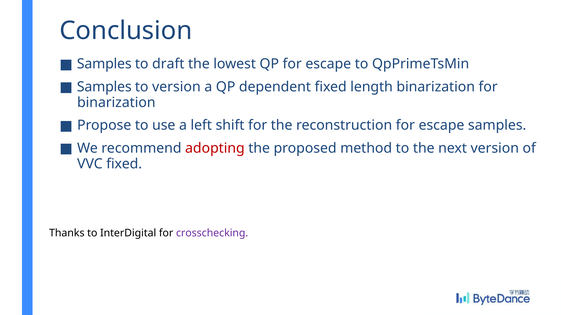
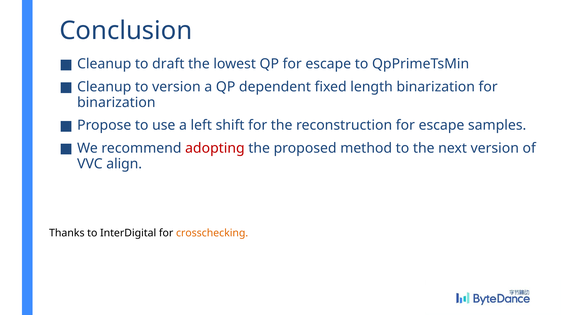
Samples at (104, 64): Samples -> Cleanup
Samples at (104, 87): Samples -> Cleanup
VVC fixed: fixed -> align
crosschecking colour: purple -> orange
